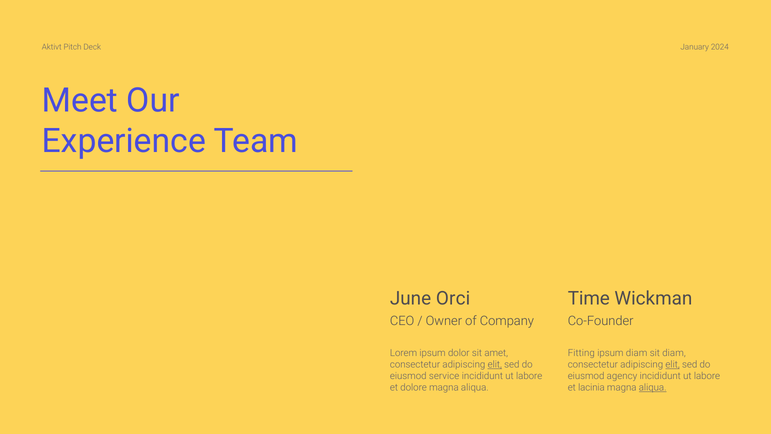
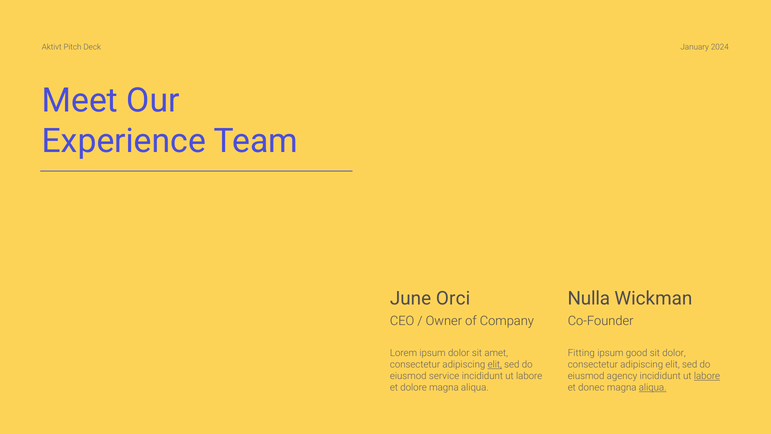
Time: Time -> Nulla
ipsum diam: diam -> good
sit diam: diam -> dolor
elit at (673, 364) underline: present -> none
labore at (707, 376) underline: none -> present
lacinia: lacinia -> donec
